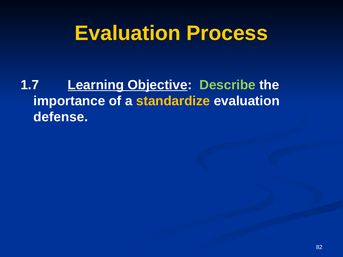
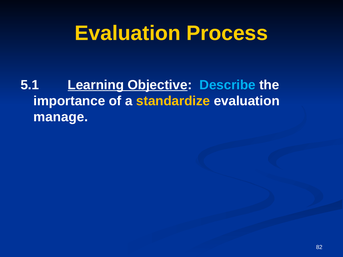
1.7: 1.7 -> 5.1
Describe colour: light green -> light blue
defense: defense -> manage
